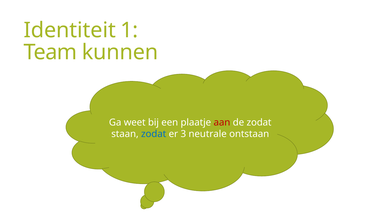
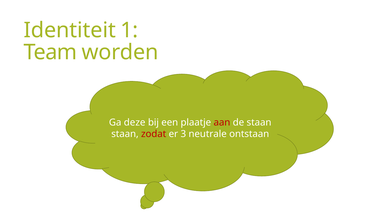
kunnen: kunnen -> worden
weet: weet -> deze
de zodat: zodat -> staan
zodat at (154, 134) colour: blue -> red
